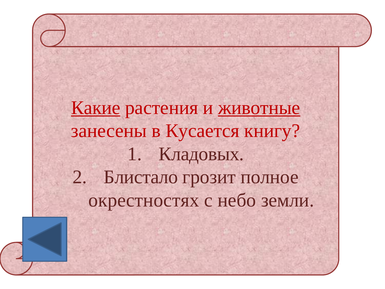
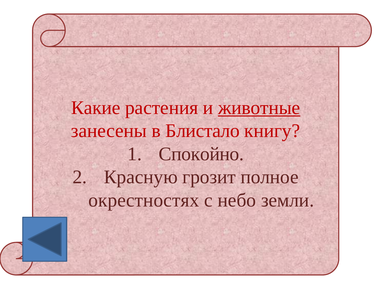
Какие underline: present -> none
Кусается: Кусается -> Блистало
Кладовых: Кладовых -> Спокойно
Блистало: Блистало -> Красную
